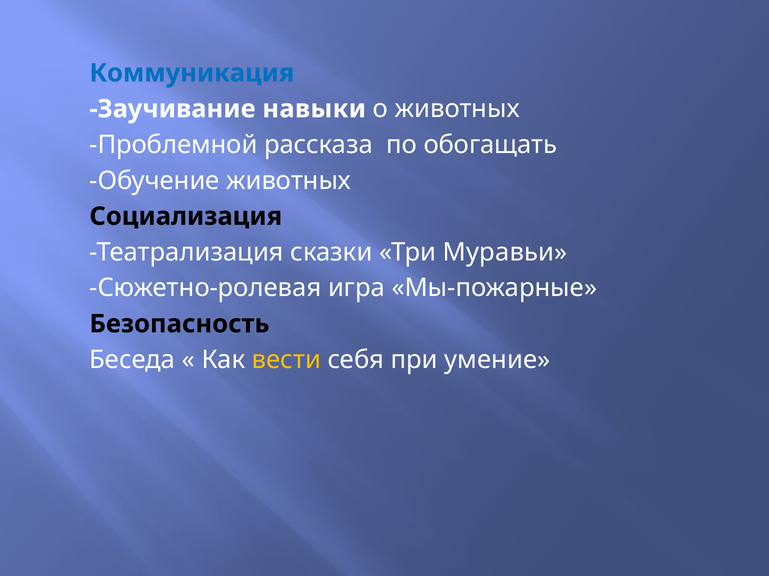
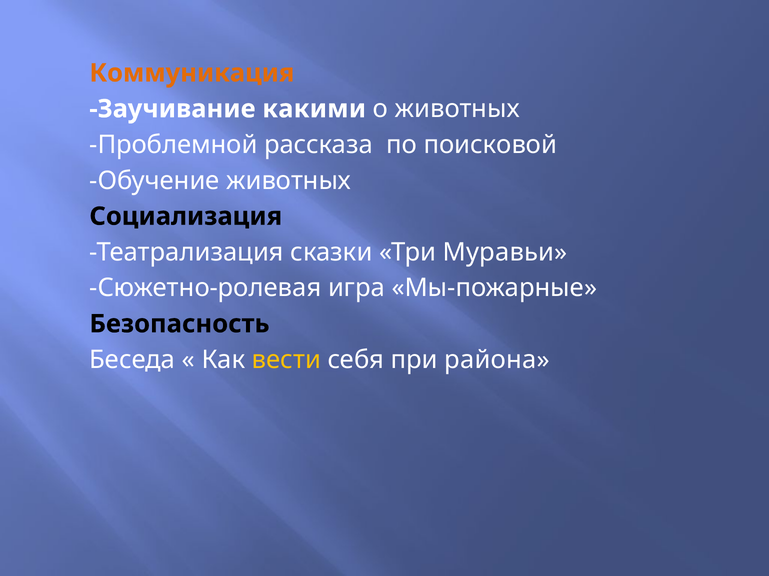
Коммуникация colour: blue -> orange
навыки: навыки -> какими
обогащать: обогащать -> поисковой
умение: умение -> района
